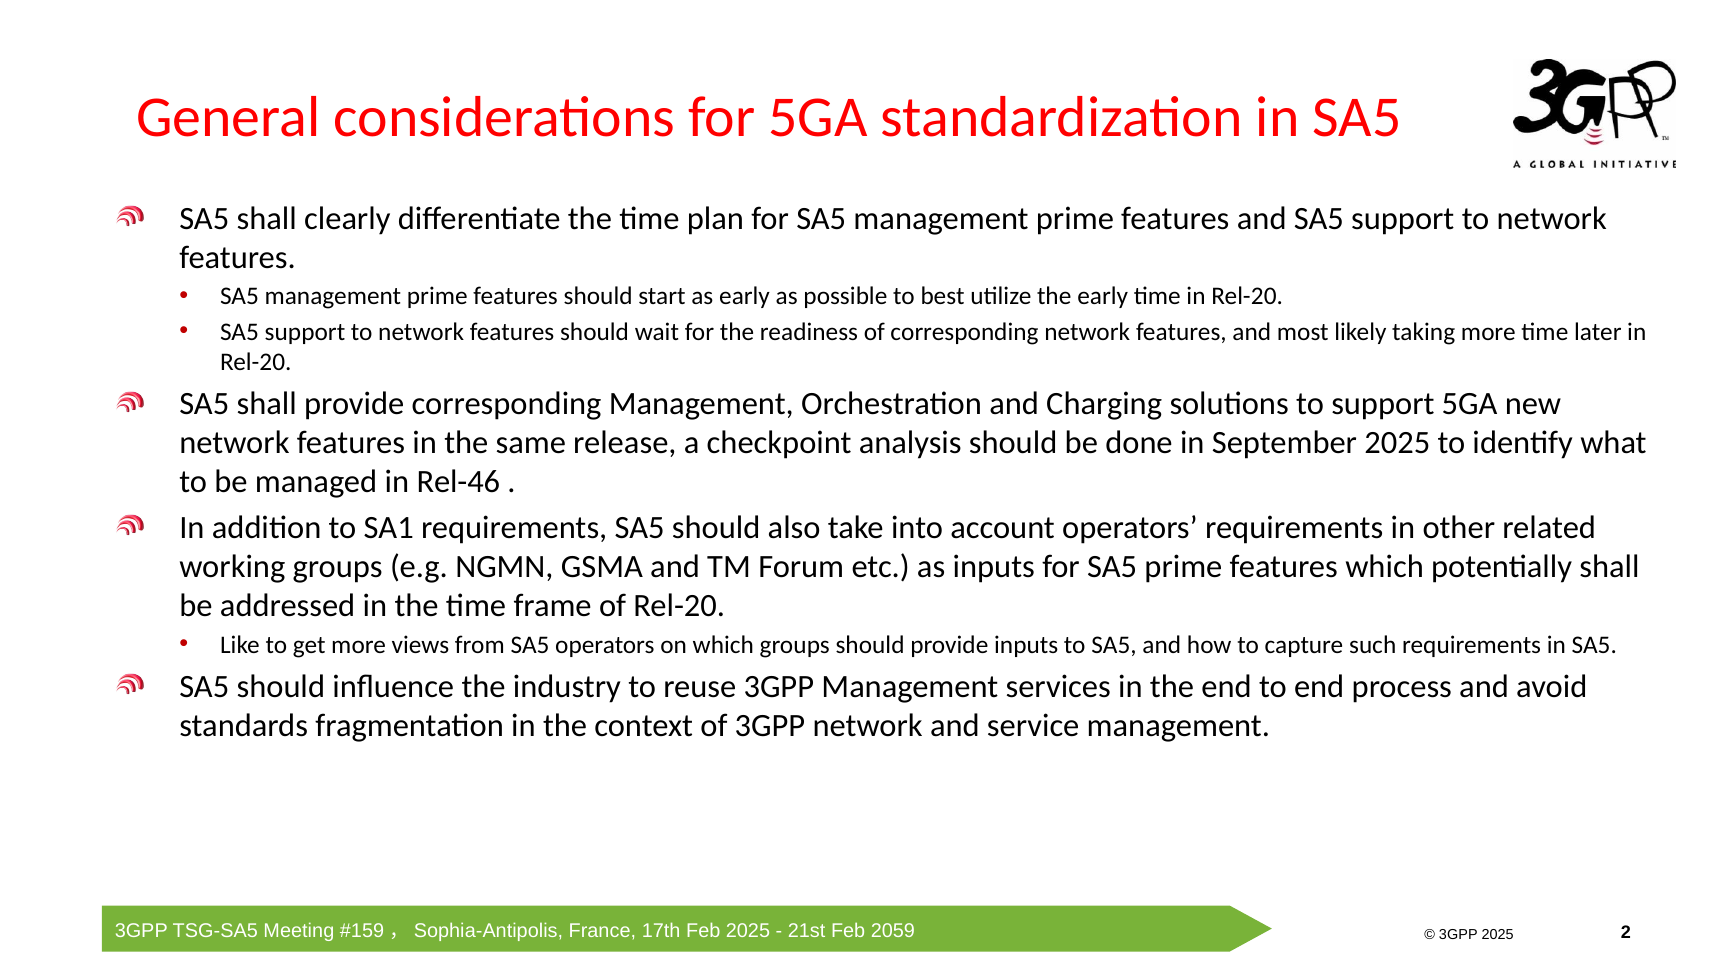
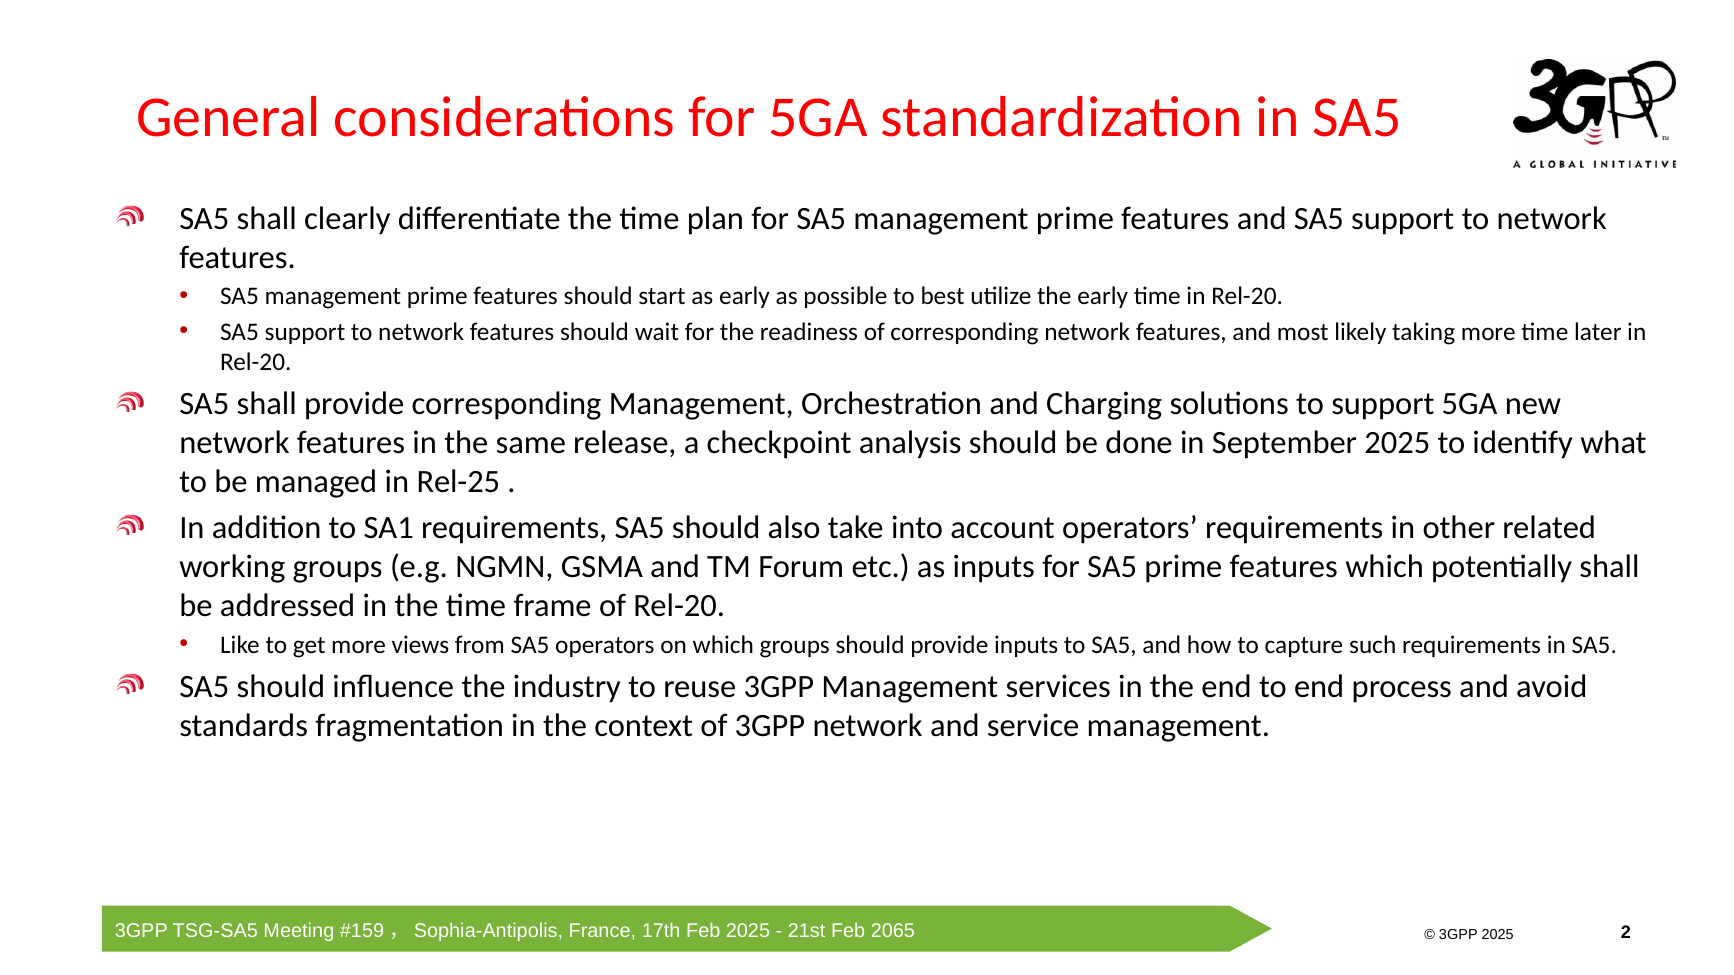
Rel-46: Rel-46 -> Rel-25
2059: 2059 -> 2065
